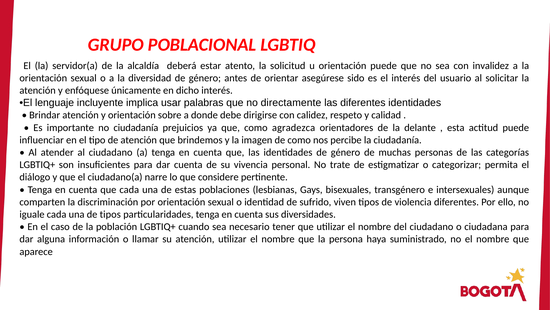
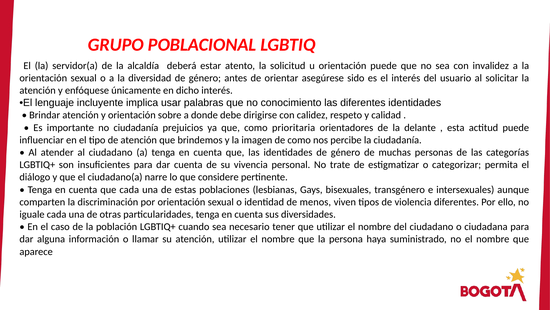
directamente: directamente -> conocimiento
agradezca: agradezca -> prioritaria
sufrido: sufrido -> menos
de tipos: tipos -> otras
